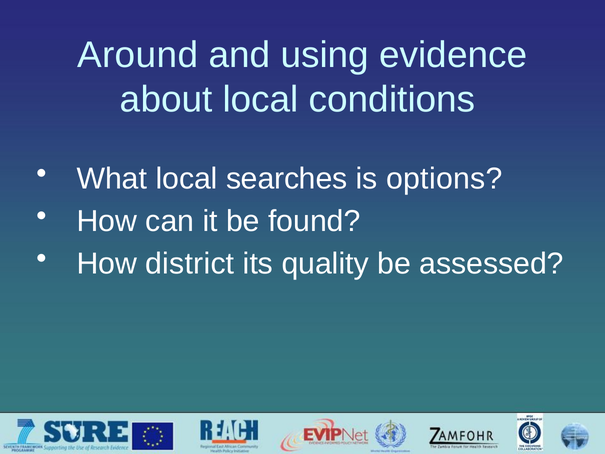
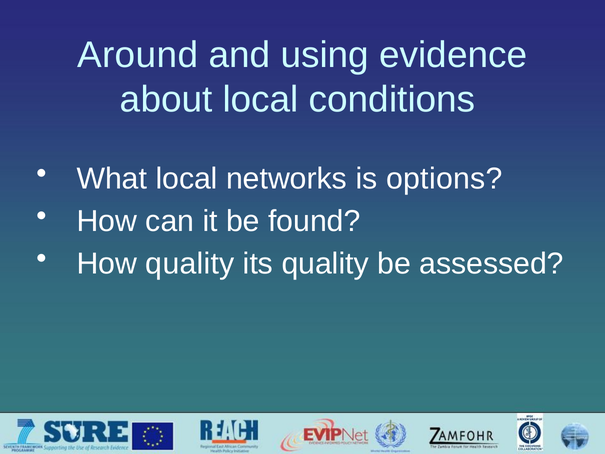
searches: searches -> networks
How district: district -> quality
